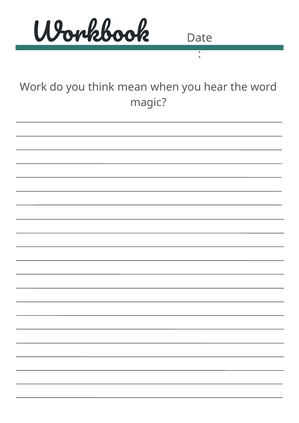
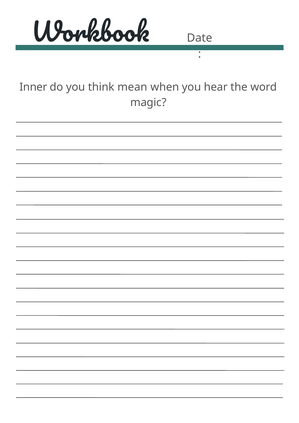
Work: Work -> Inner
